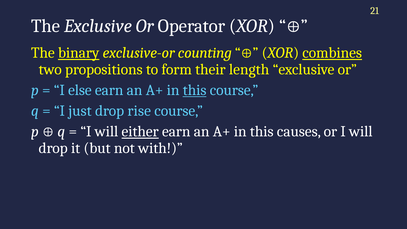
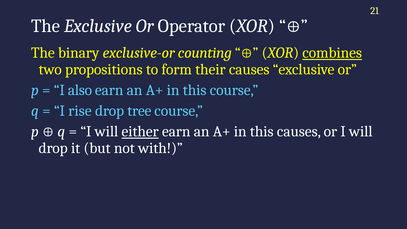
binary underline: present -> none
their length: length -> causes
else: else -> also
this at (195, 90) underline: present -> none
just: just -> rise
rise: rise -> tree
